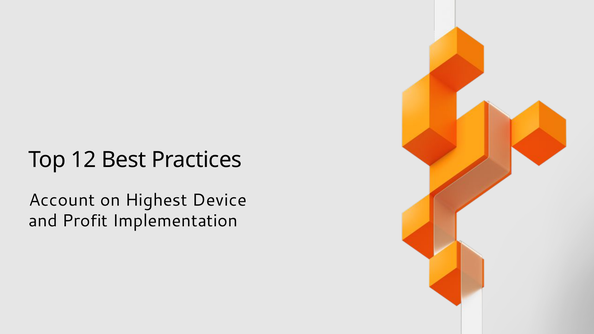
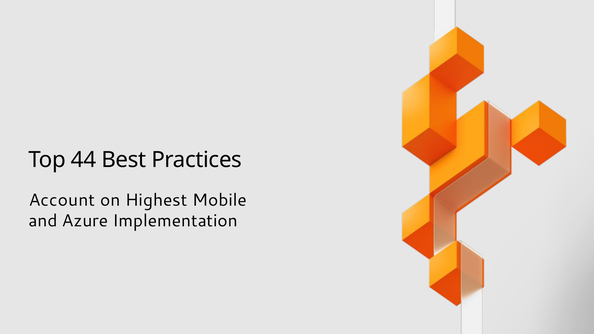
12: 12 -> 44
Device: Device -> Mobile
Profit: Profit -> Azure
